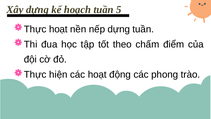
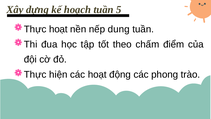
nếp dựng: dựng -> dung
